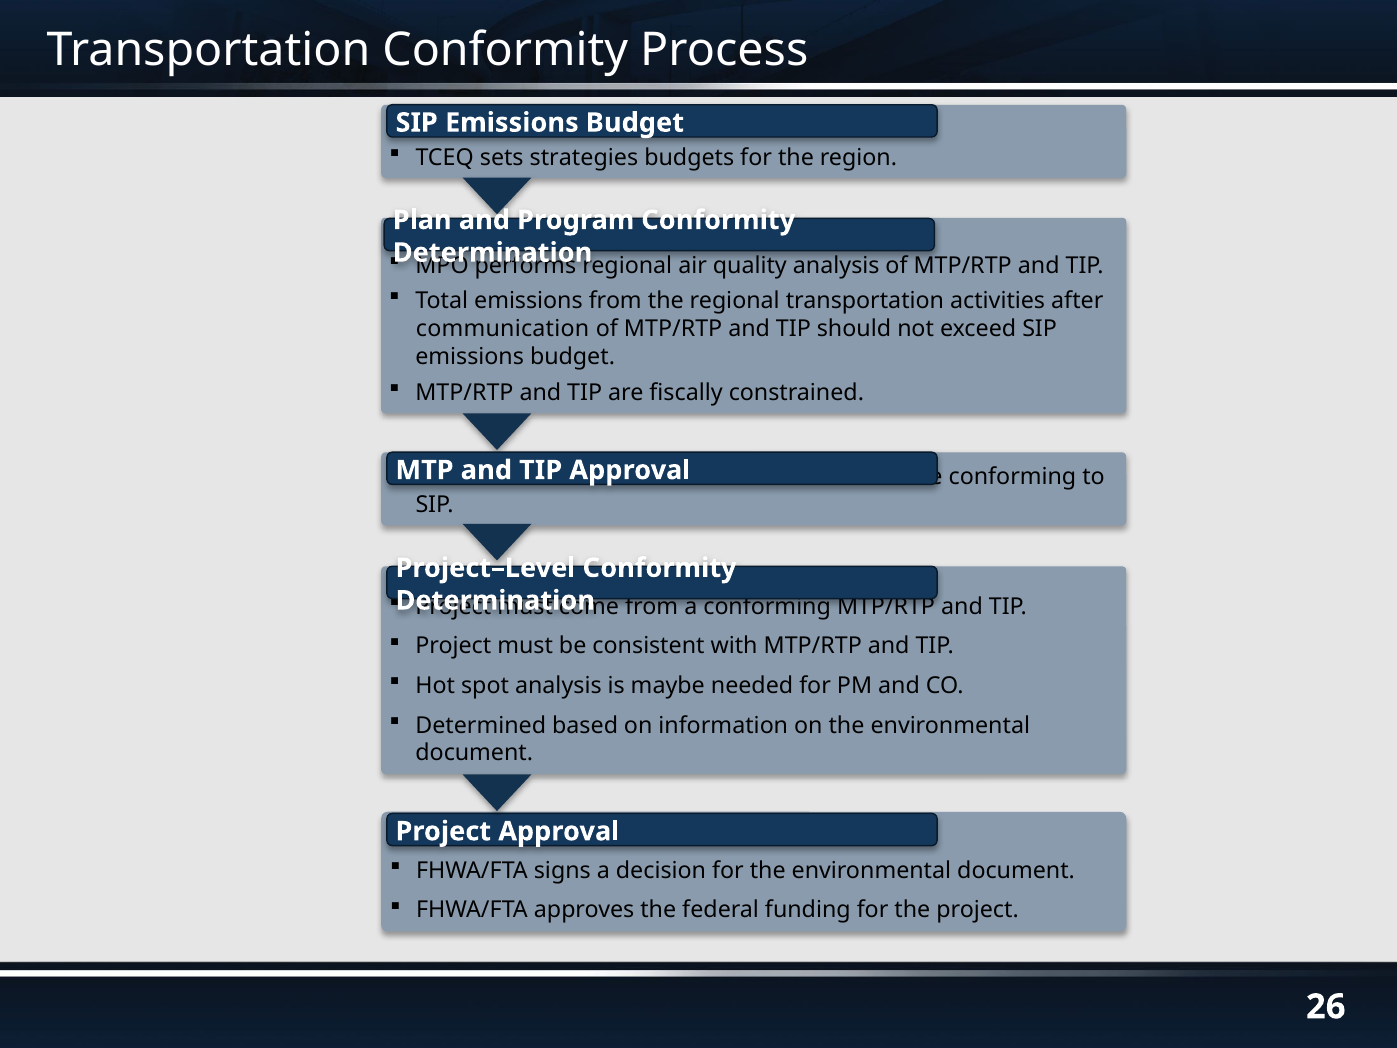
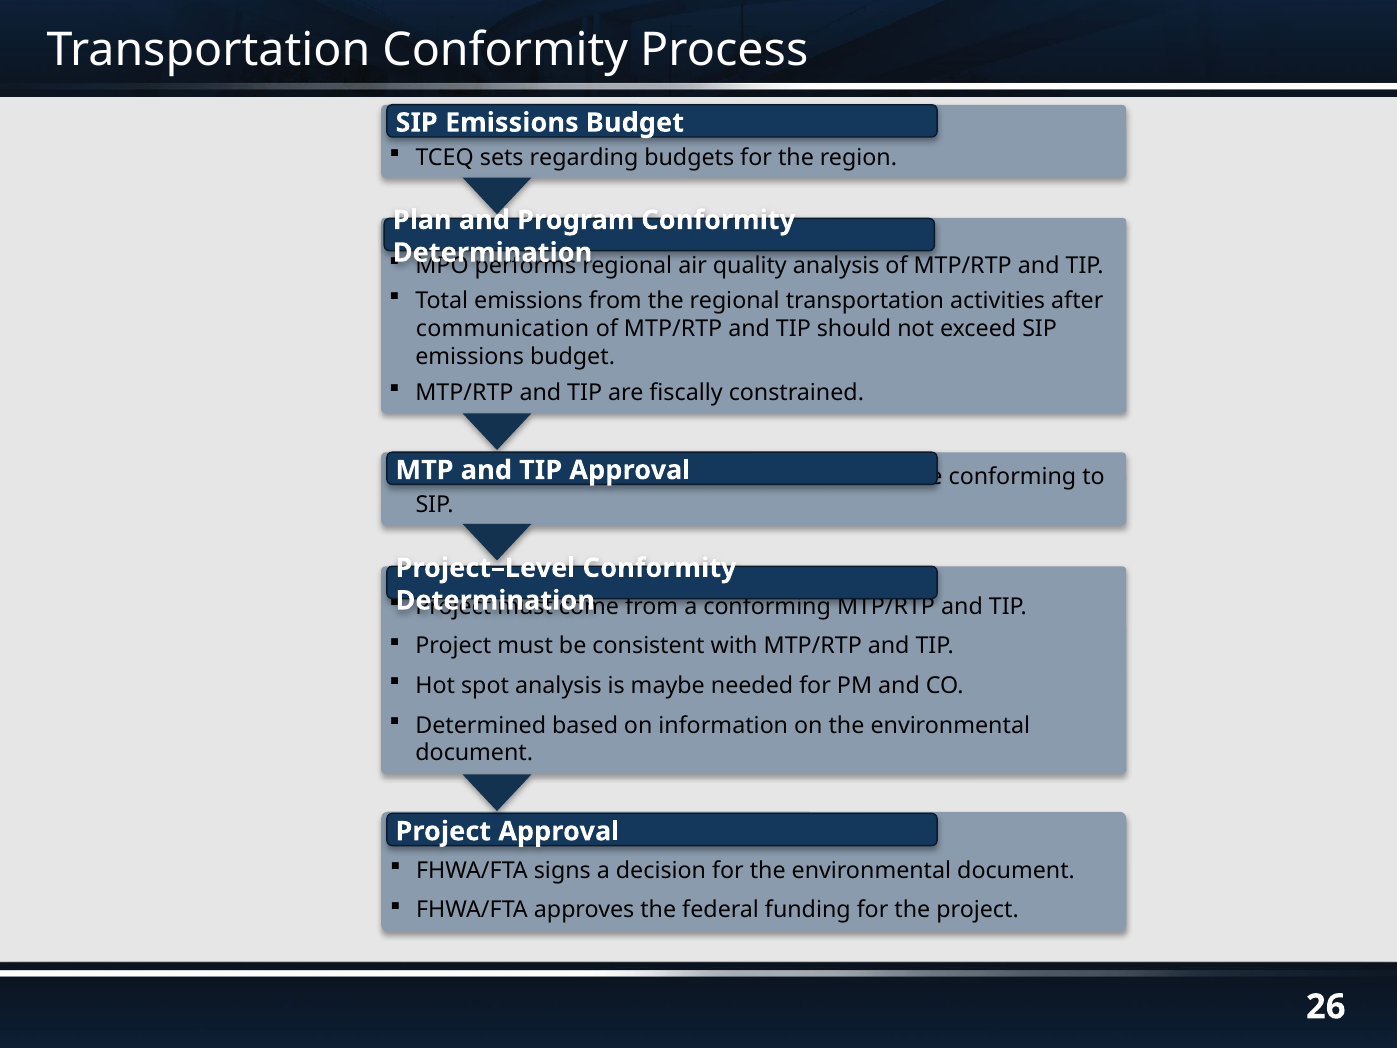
strategies: strategies -> regarding
